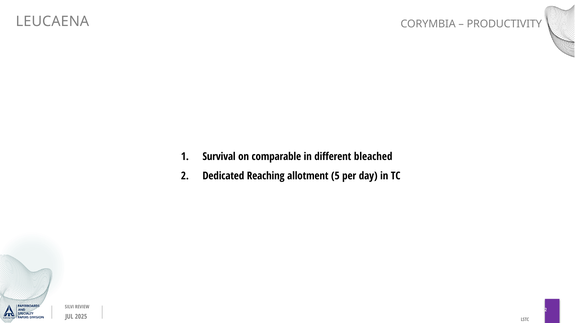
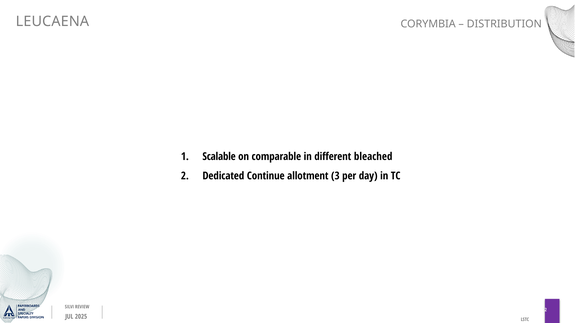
PRODUCTIVITY: PRODUCTIVITY -> DISTRIBUTION
Survival: Survival -> Scalable
Reaching: Reaching -> Continue
5: 5 -> 3
